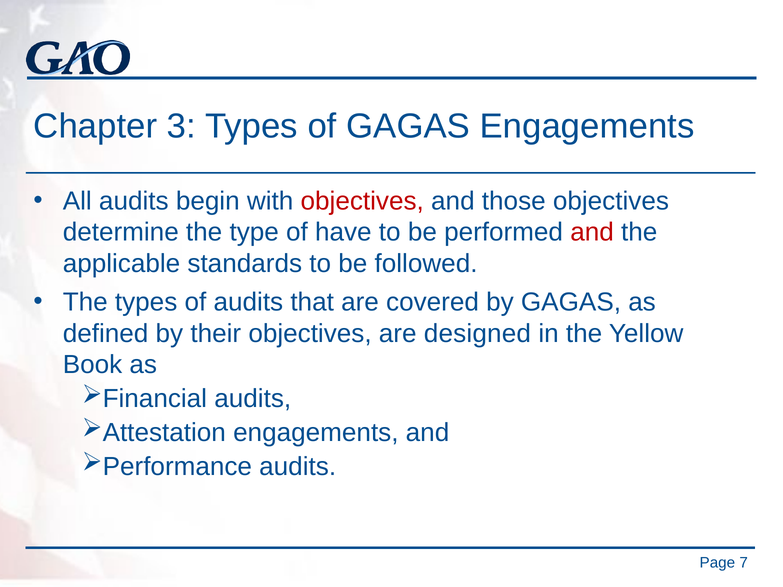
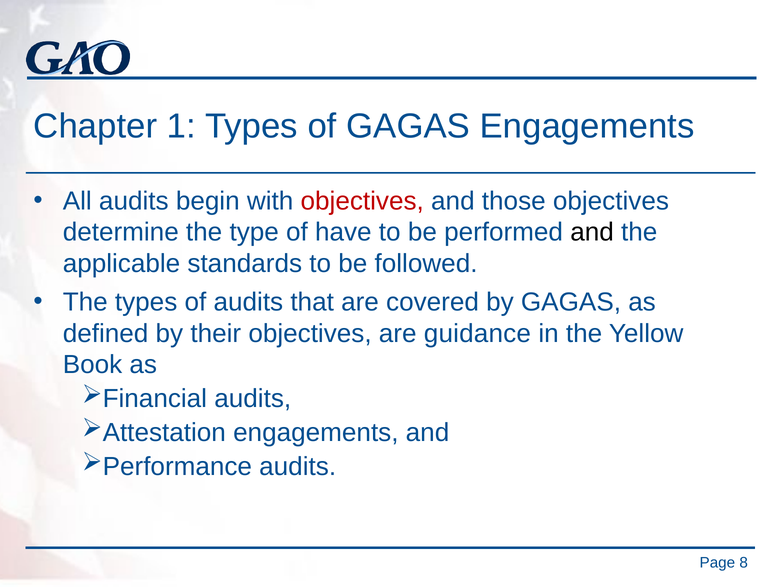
3: 3 -> 1
and at (592, 232) colour: red -> black
designed: designed -> guidance
7: 7 -> 8
